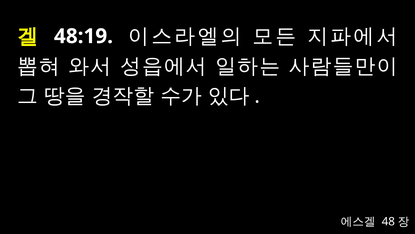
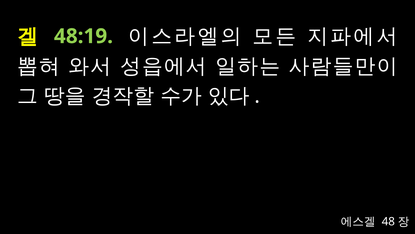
48:19 colour: white -> light green
